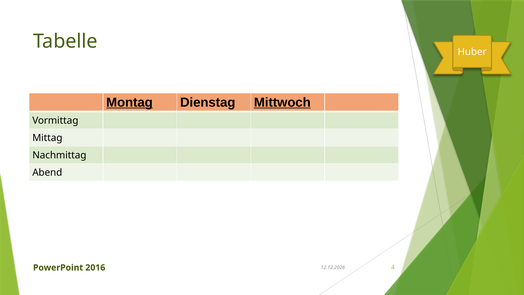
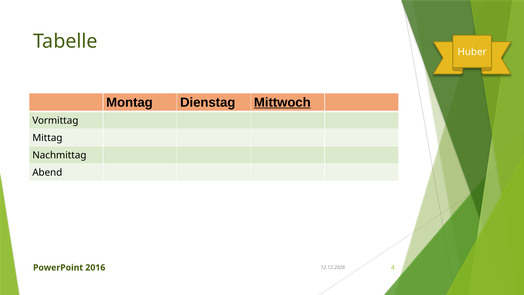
Montag underline: present -> none
